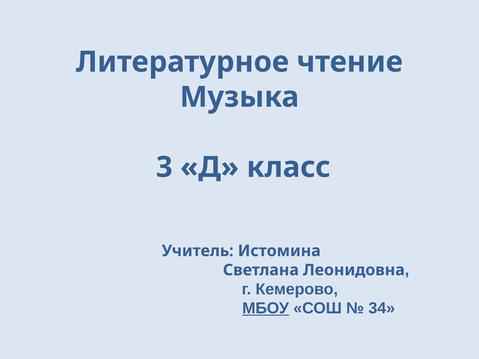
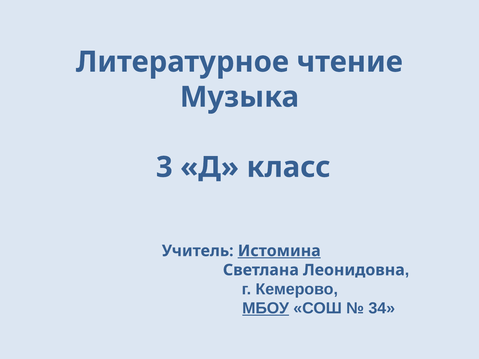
Истомина underline: none -> present
